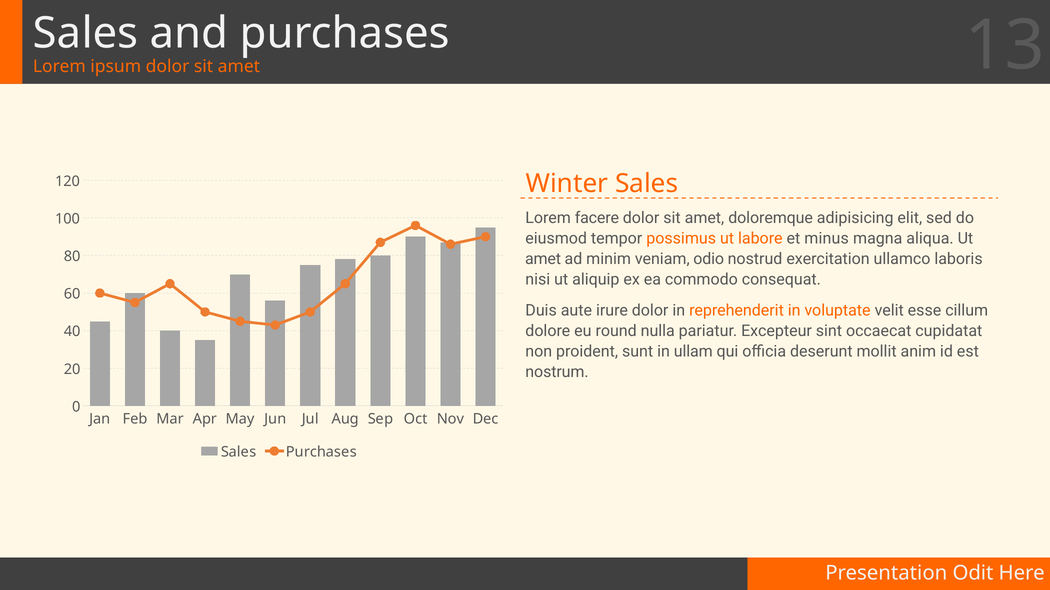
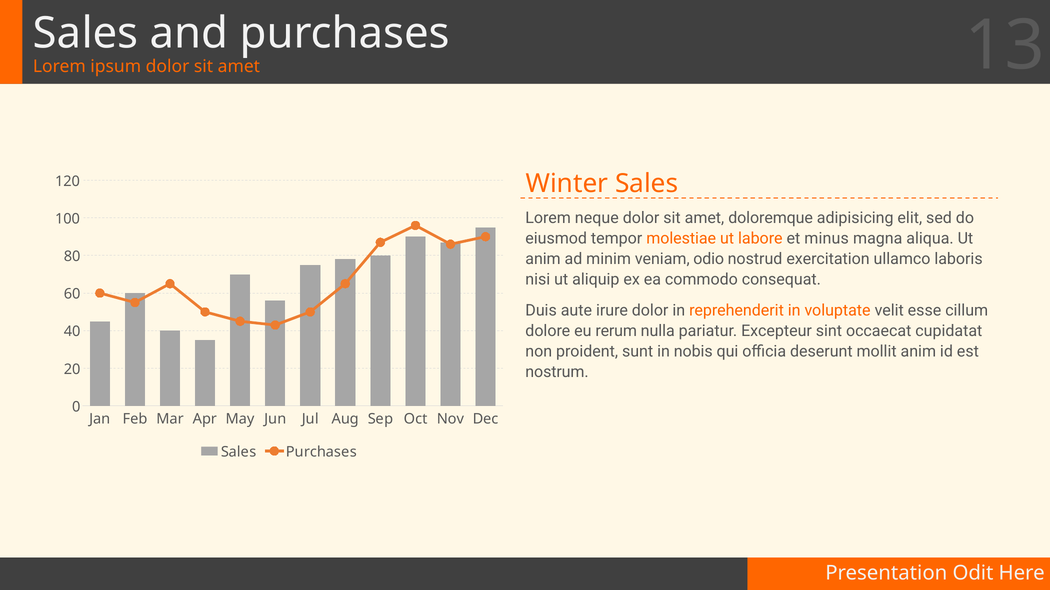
facere: facere -> neque
possimus: possimus -> molestiae
amet at (543, 259): amet -> anim
round: round -> rerum
ullam: ullam -> nobis
